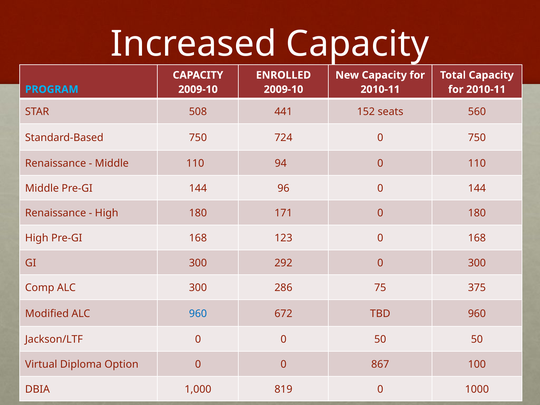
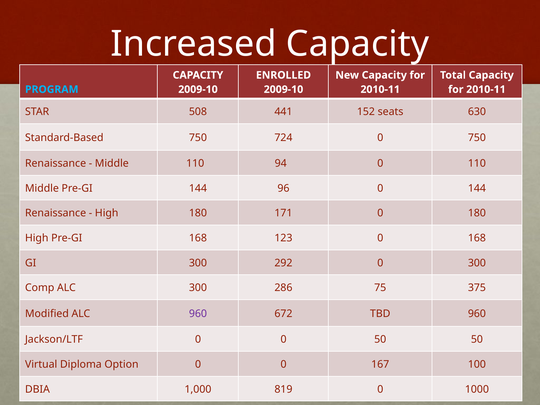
560: 560 -> 630
960 at (198, 314) colour: blue -> purple
867: 867 -> 167
